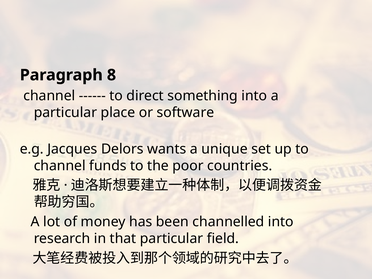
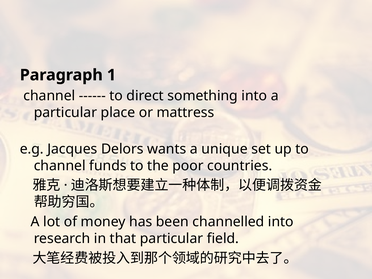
8: 8 -> 1
software: software -> mattress
